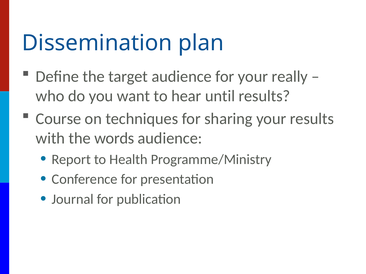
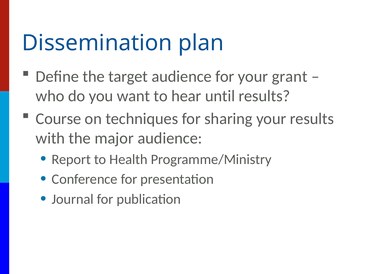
really: really -> grant
words: words -> major
